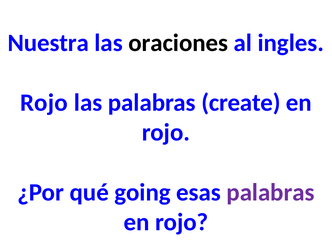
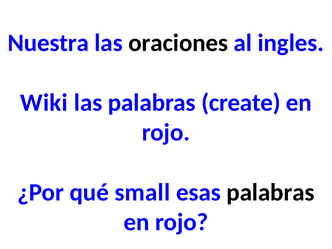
Rojo at (44, 103): Rojo -> Wiki
going: going -> small
palabras at (270, 192) colour: purple -> black
